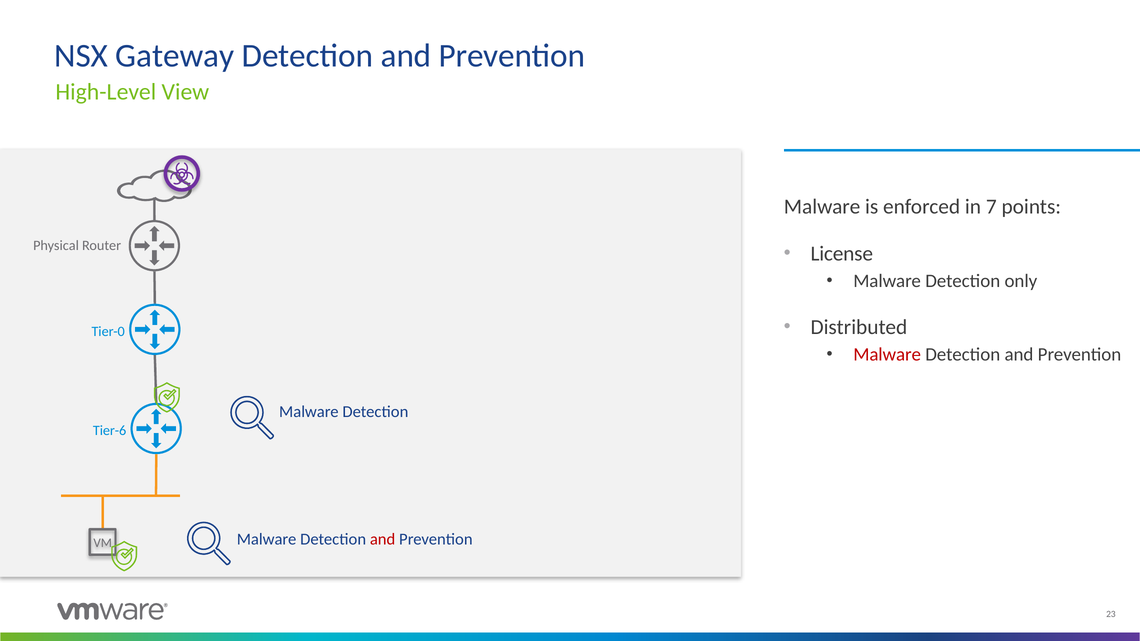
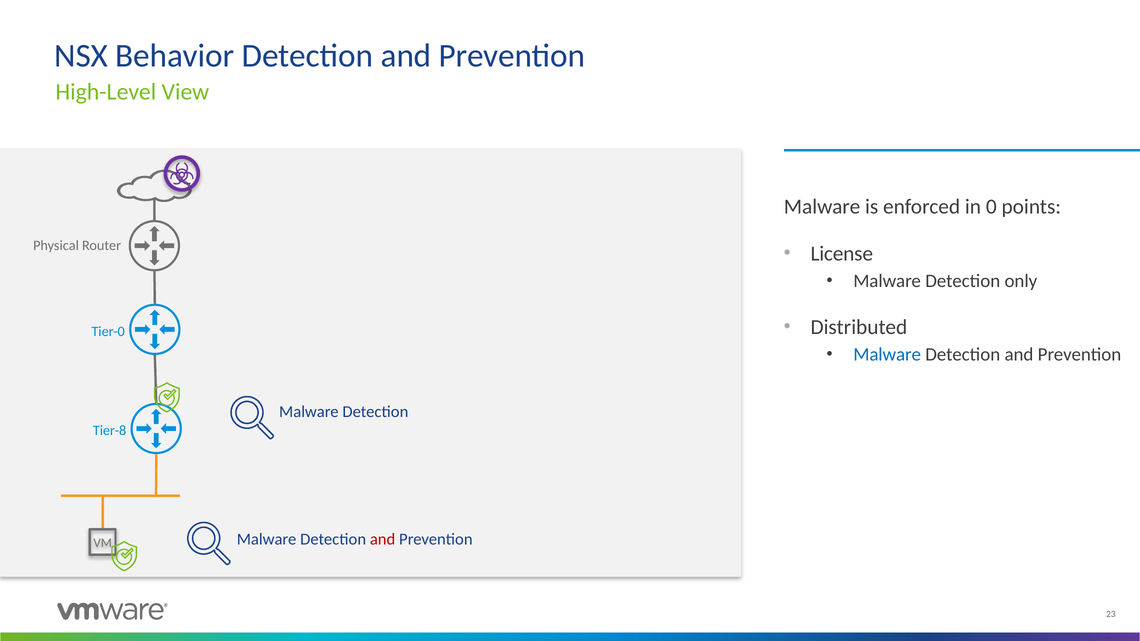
Gateway: Gateway -> Behavior
7: 7 -> 0
Malware at (887, 355) colour: red -> blue
Tier-6: Tier-6 -> Tier-8
